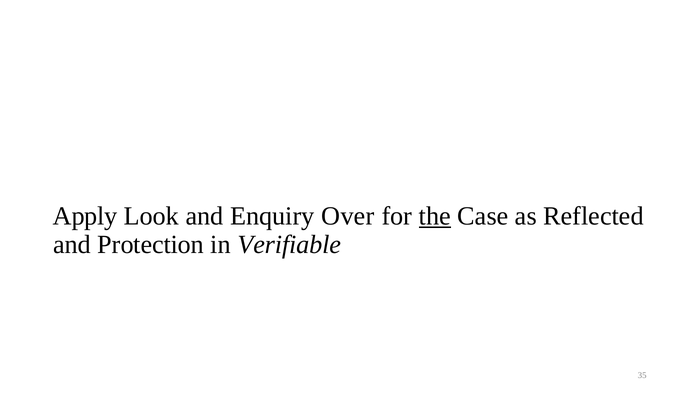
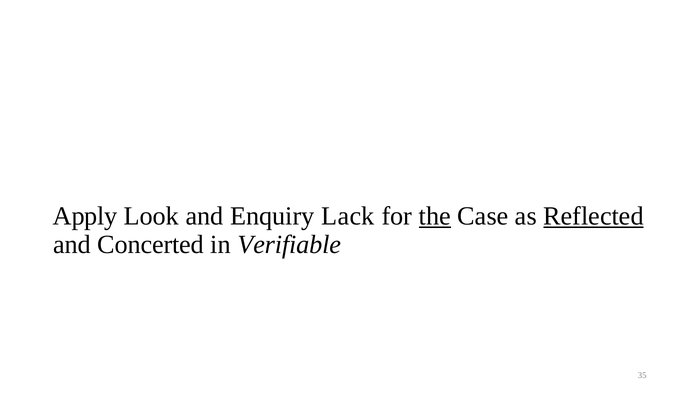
Over: Over -> Lack
Reflected underline: none -> present
Protection: Protection -> Concerted
